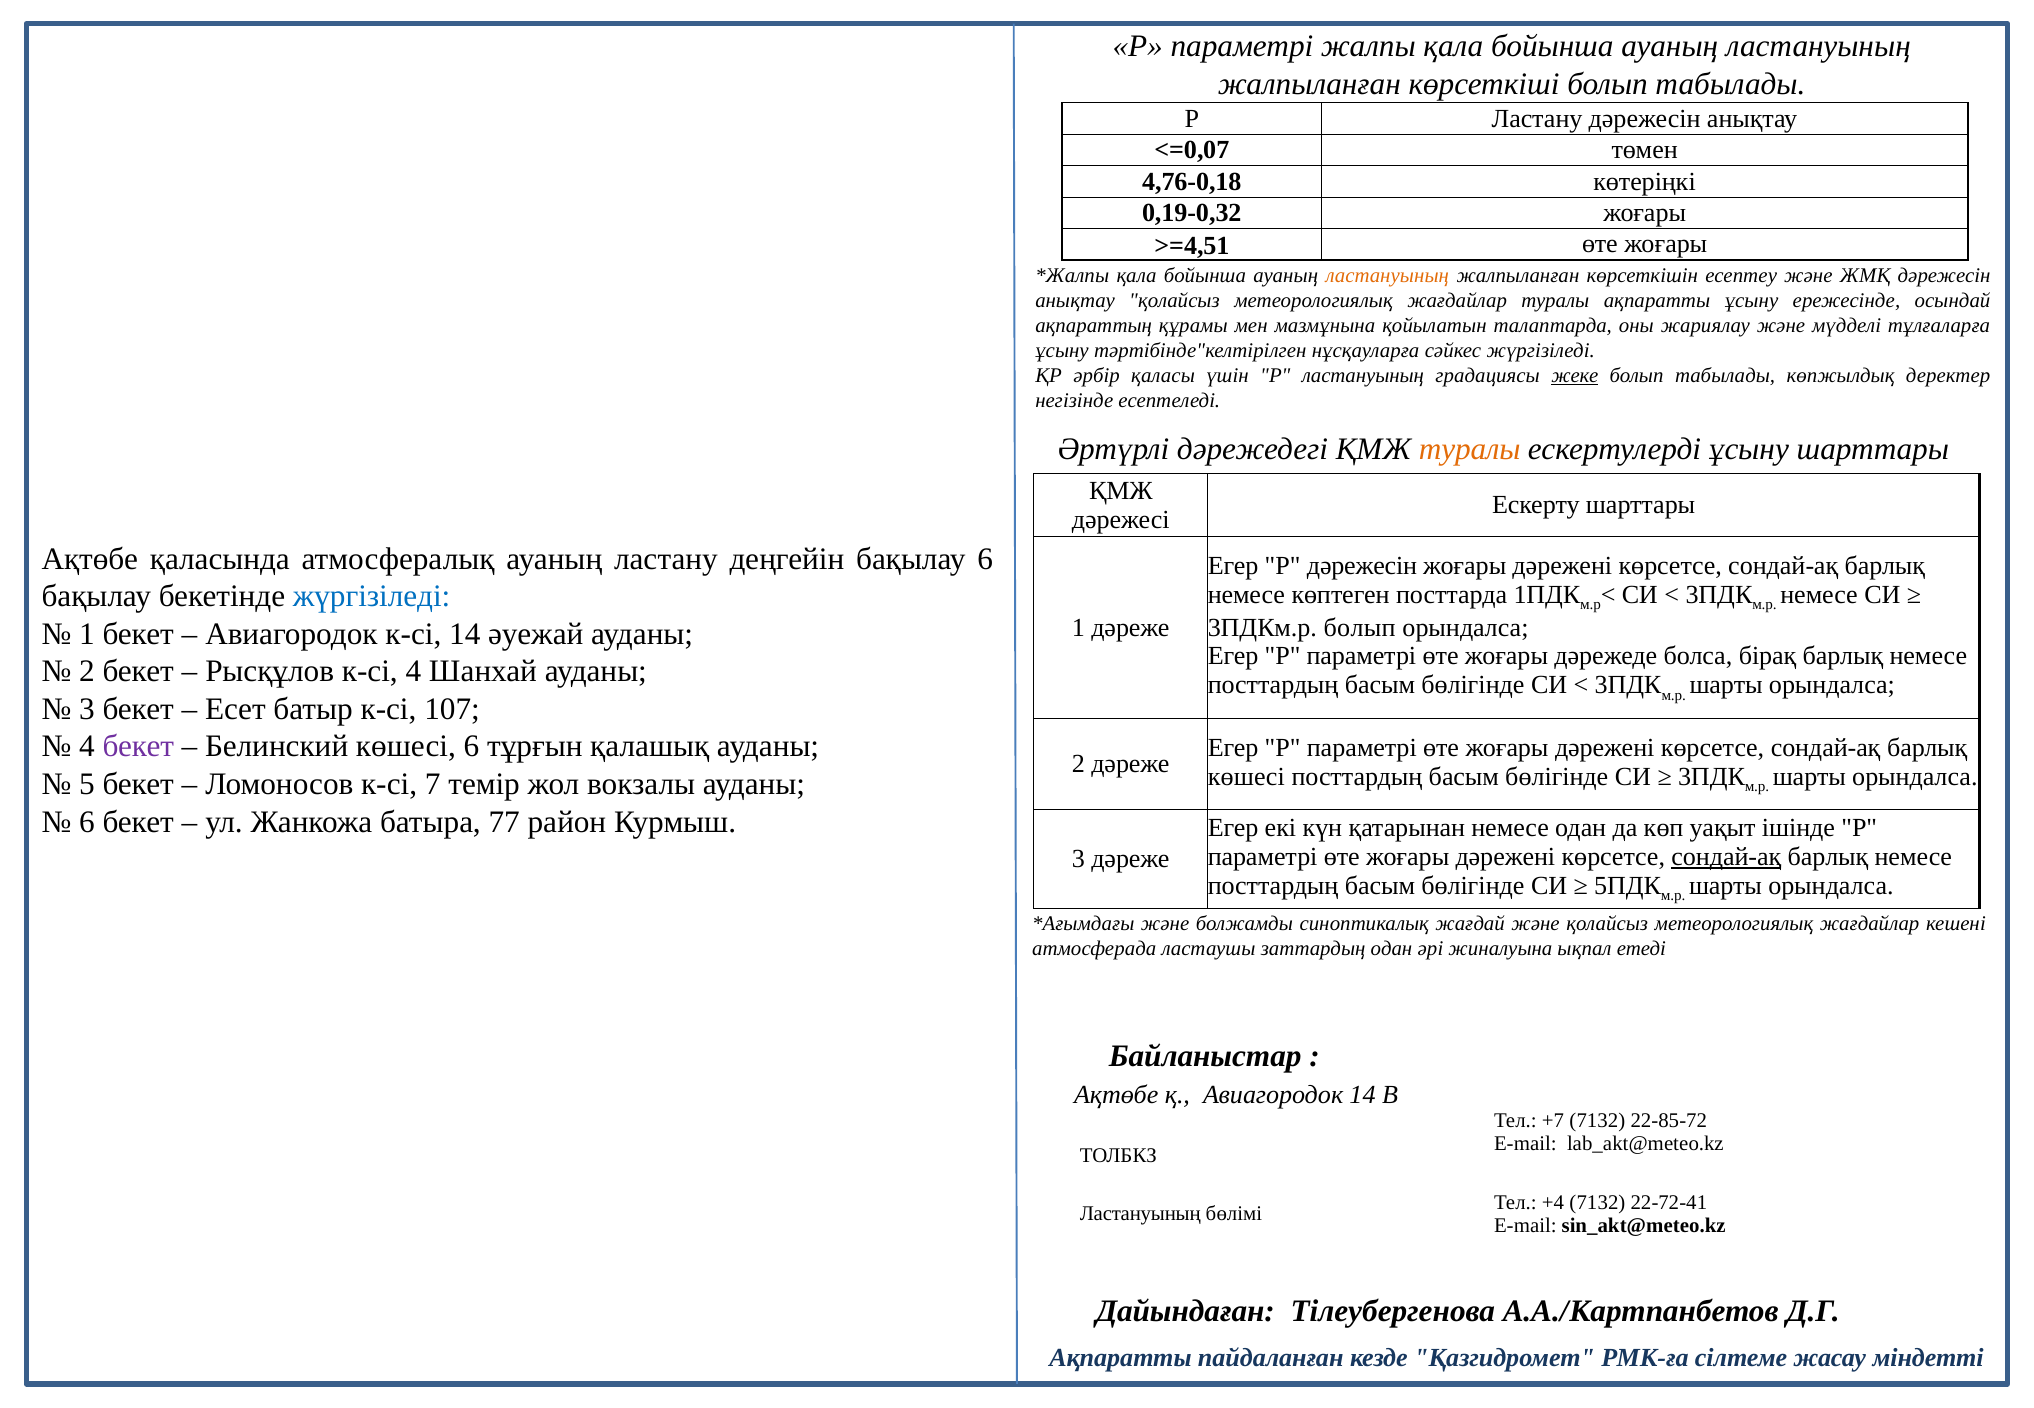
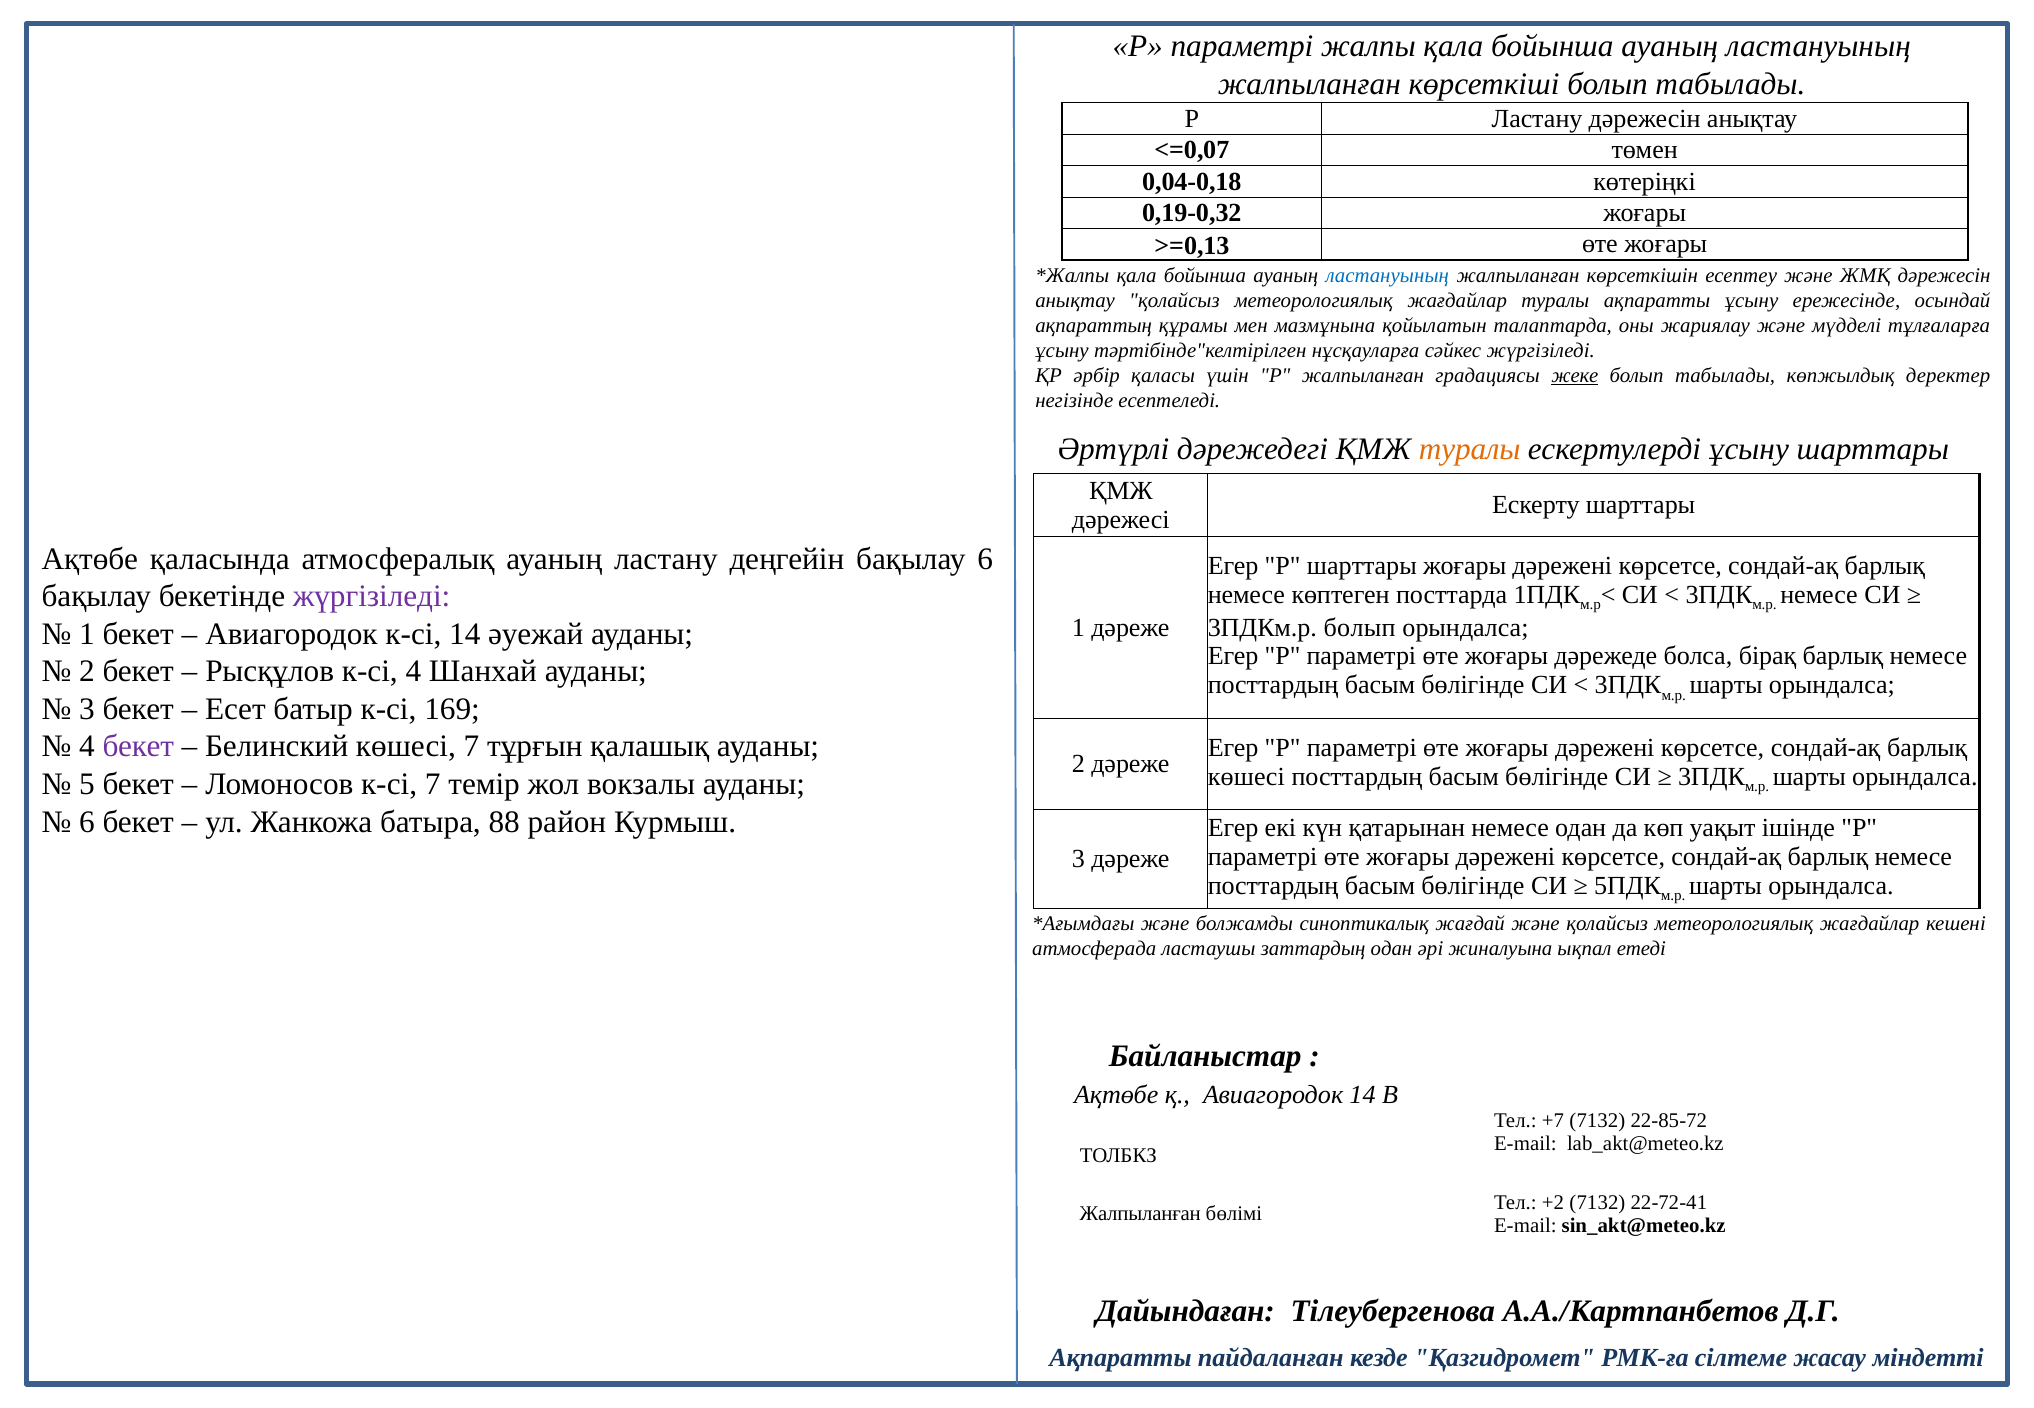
4,76-0,18: 4,76-0,18 -> 0,04-0,18
>=4,51: >=4,51 -> >=0,13
ластануының at (1387, 276) colour: orange -> blue
Р ластануының: ластануының -> жалпыланған
Р дәрежесін: дәрежесін -> шарттары
жүргізіледі at (372, 596) colour: blue -> purple
107: 107 -> 169
көшесі 6: 6 -> 7
77: 77 -> 88
сондай-ақ at (1726, 857) underline: present -> none
+4: +4 -> +2
Ластануының at (1140, 1214): Ластануының -> Жалпыланған
